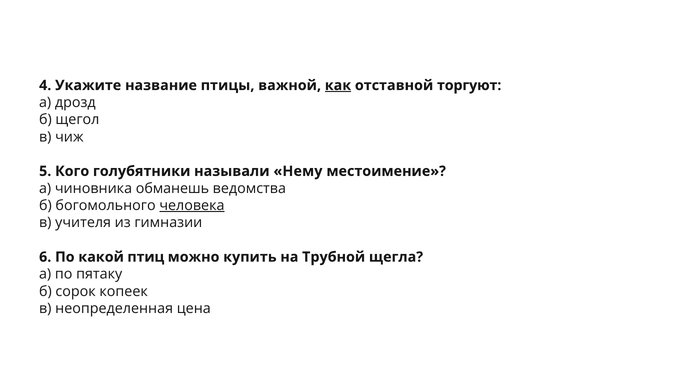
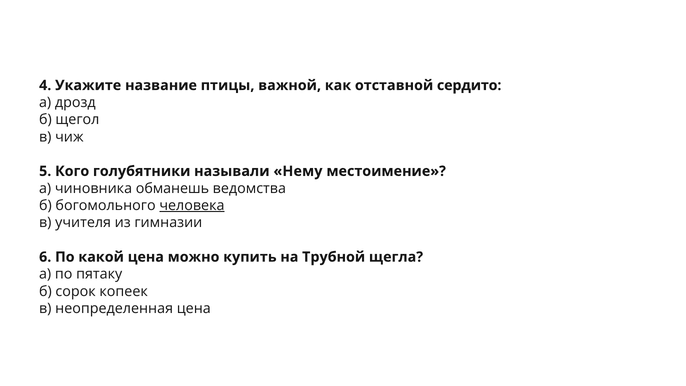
как underline: present -> none
торгуют: торгуют -> сердито
какой птиц: птиц -> цена
